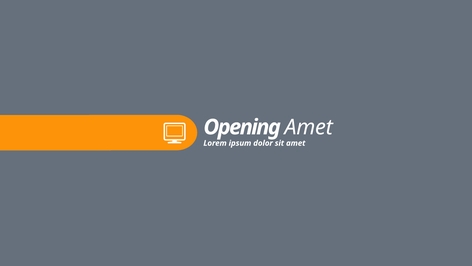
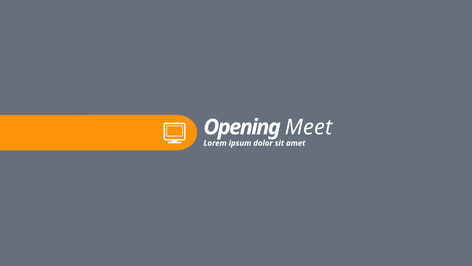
Amet at (309, 127): Amet -> Meet
